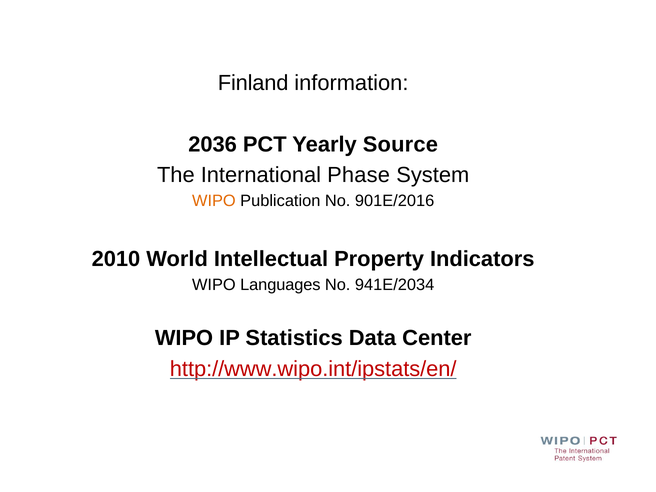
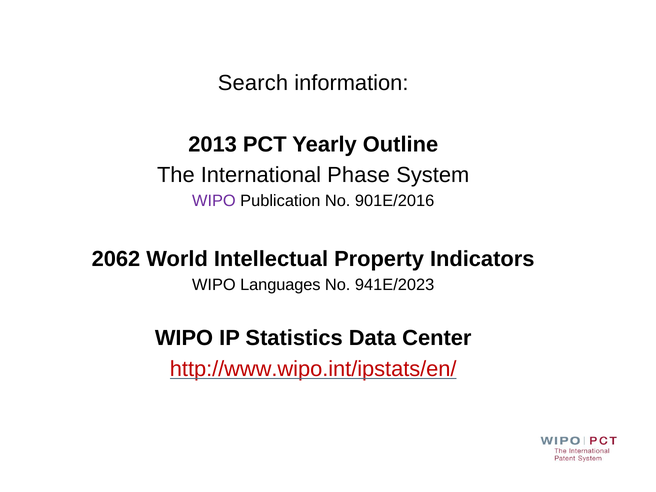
Finland: Finland -> Search
2036: 2036 -> 2013
Source: Source -> Outline
WIPO at (214, 201) colour: orange -> purple
2010: 2010 -> 2062
941E/2034: 941E/2034 -> 941E/2023
